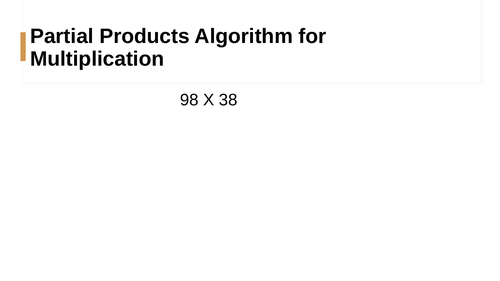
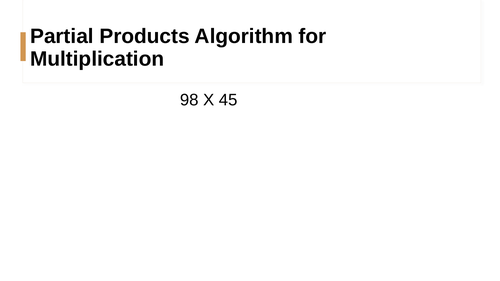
38: 38 -> 45
